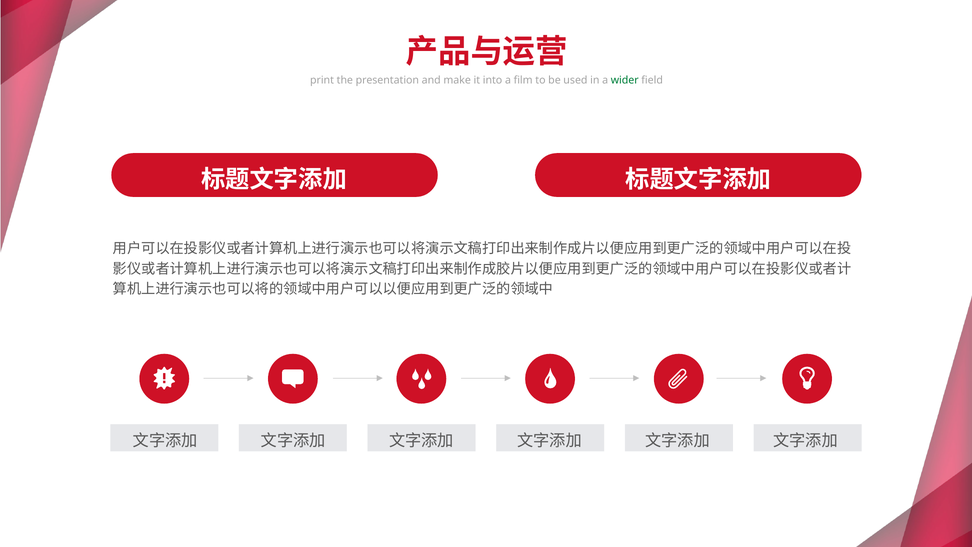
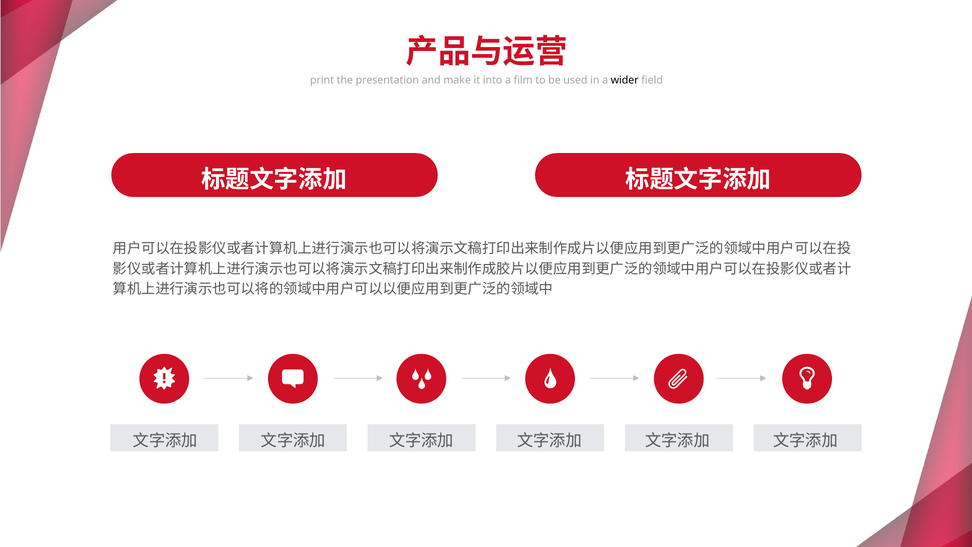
wider colour: green -> black
